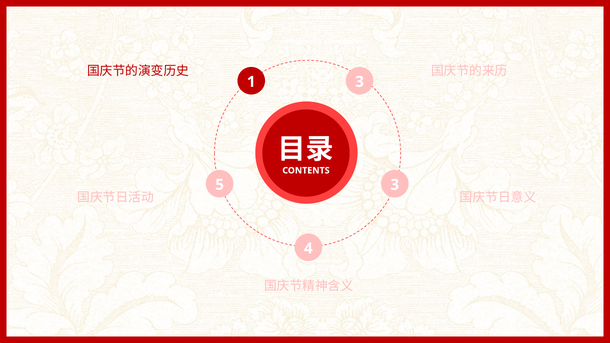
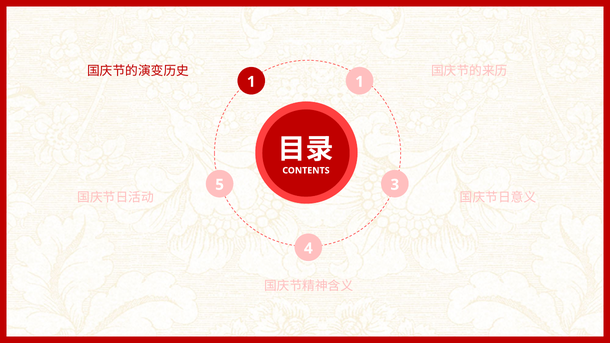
1 3: 3 -> 1
